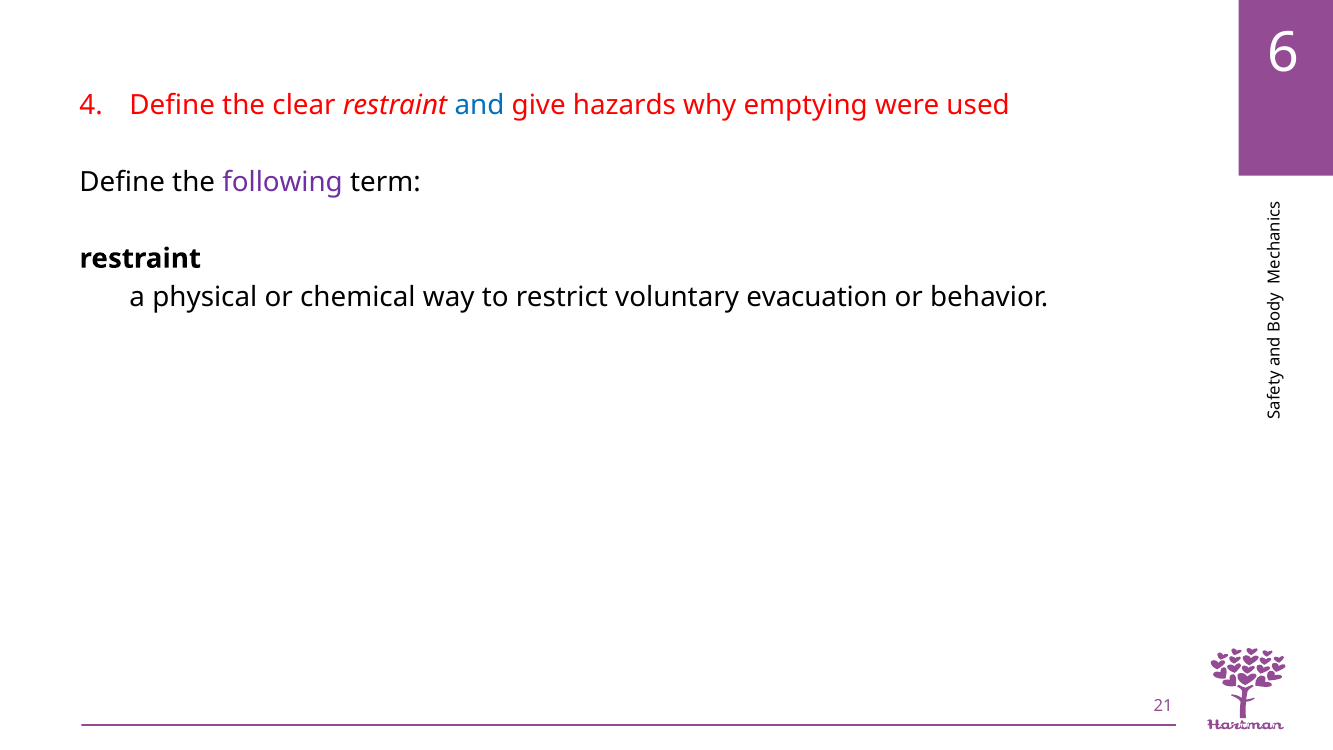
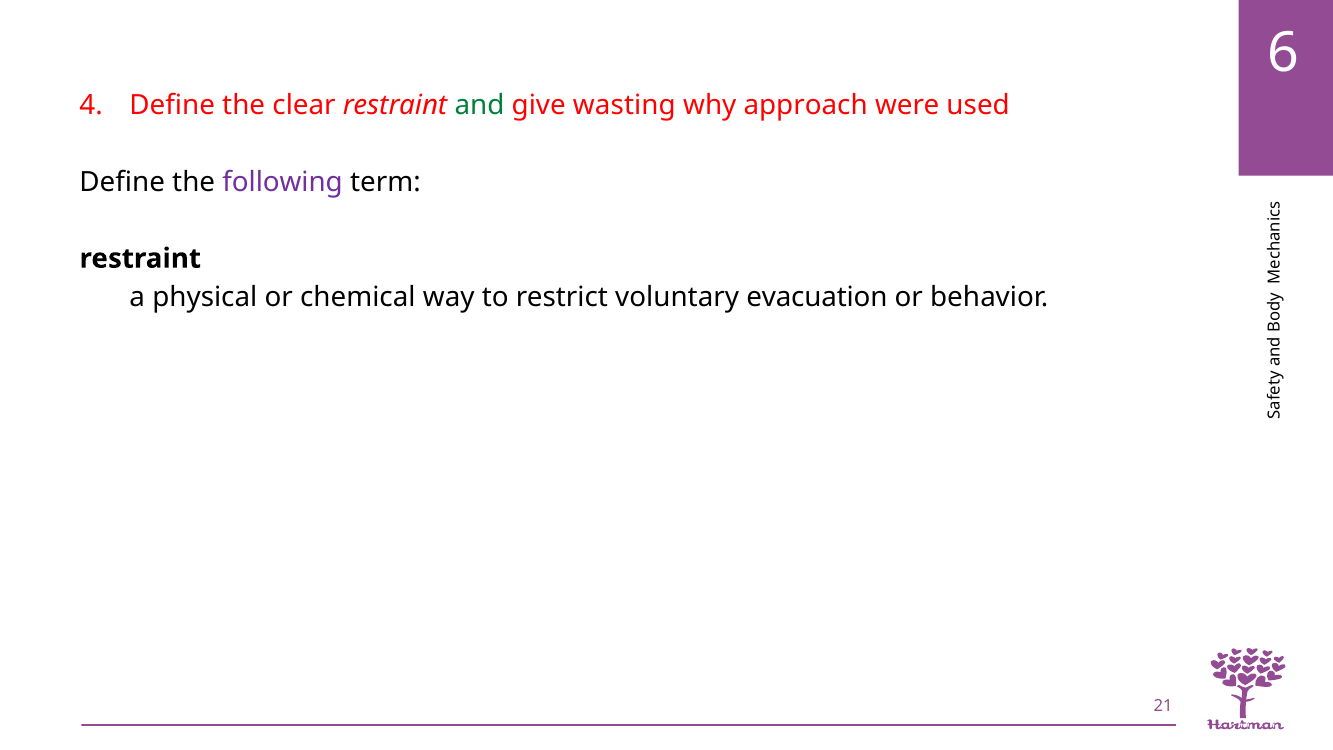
and colour: blue -> green
hazards: hazards -> wasting
emptying: emptying -> approach
